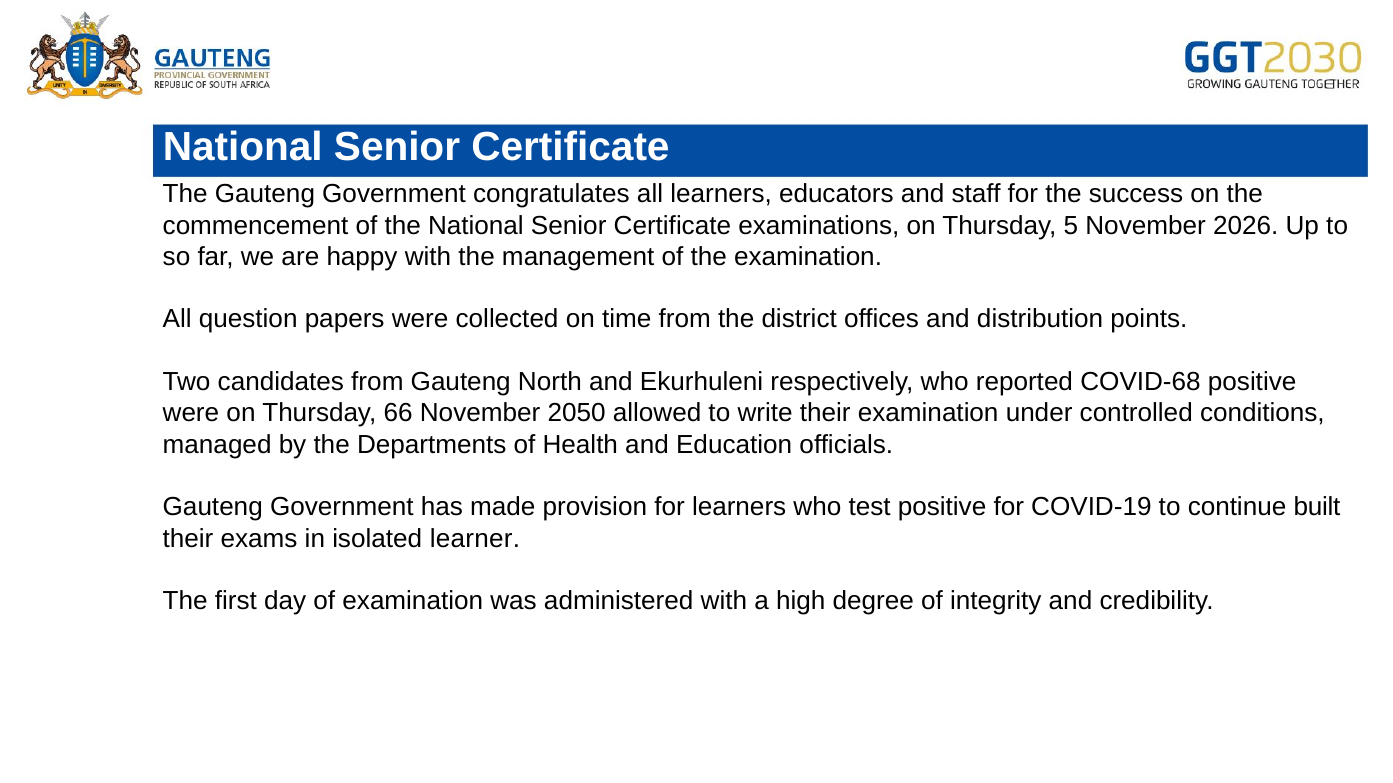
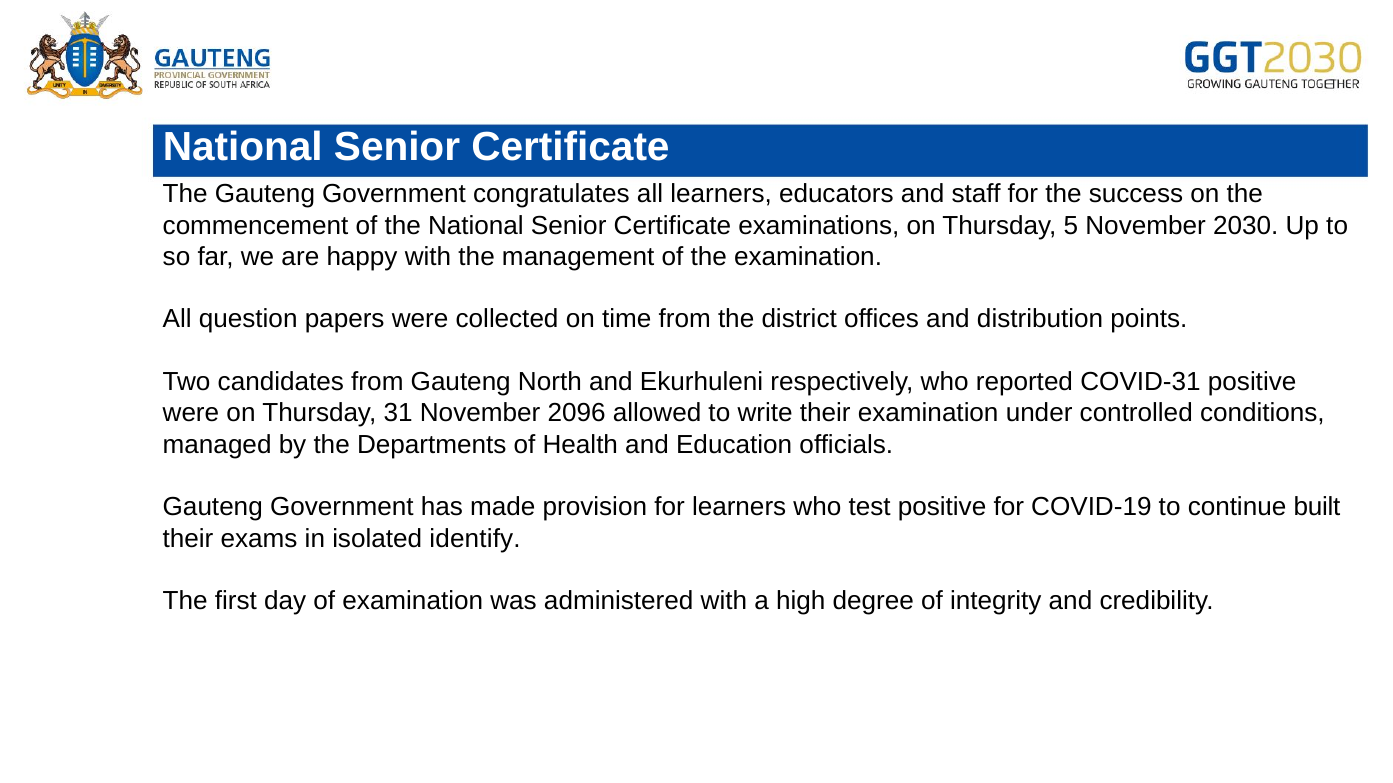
2026: 2026 -> 2030
COVID-68: COVID-68 -> COVID-31
66: 66 -> 31
2050: 2050 -> 2096
learner: learner -> identify
